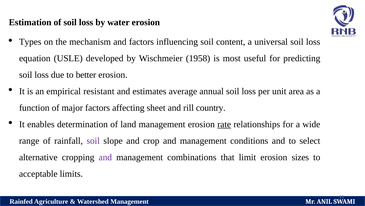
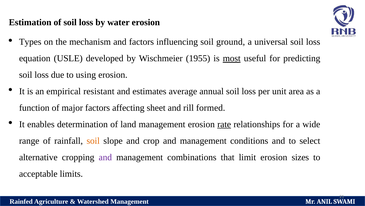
content: content -> ground
1958: 1958 -> 1955
most underline: none -> present
better: better -> using
country: country -> formed
soil at (93, 140) colour: purple -> orange
